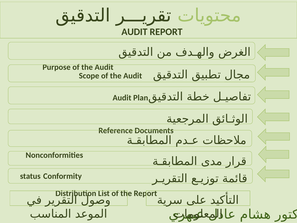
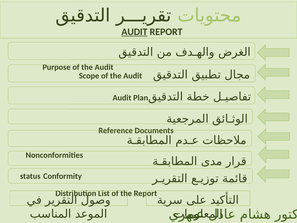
AUDIT at (134, 32) underline: none -> present
